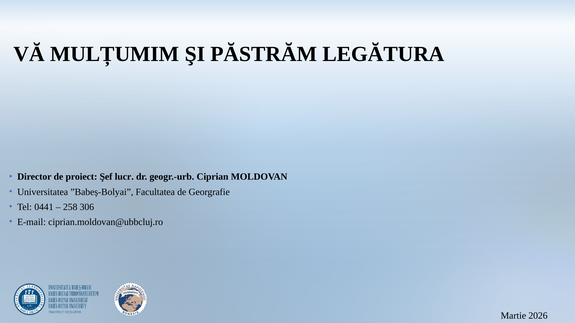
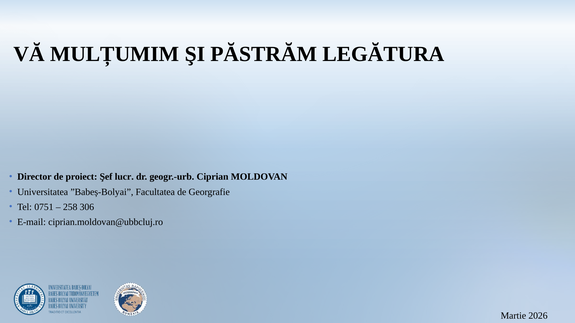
0441: 0441 -> 0751
